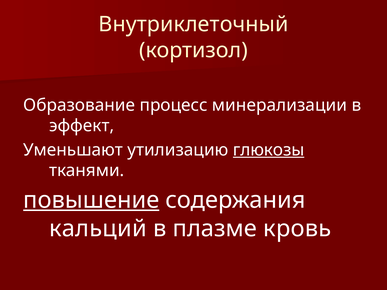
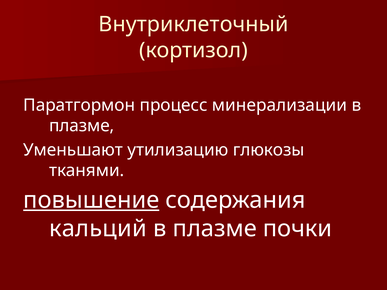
Образование: Образование -> Паратгормон
эффект at (82, 126): эффект -> плазме
глюкозы underline: present -> none
кровь: кровь -> почки
